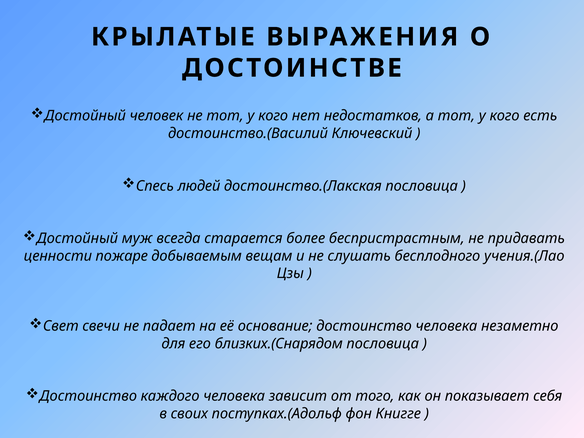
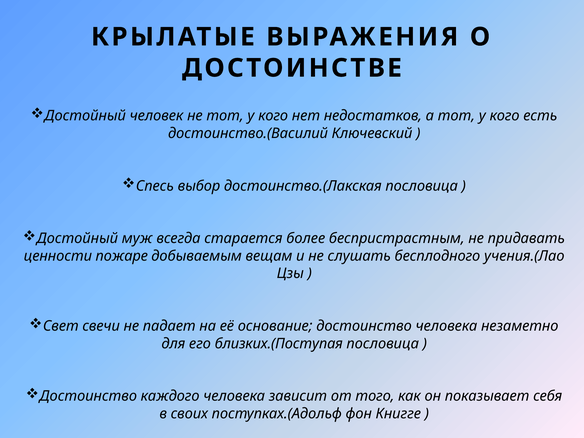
людей: людей -> выбор
близких.(Снарядом: близких.(Снарядом -> близких.(Поступая
